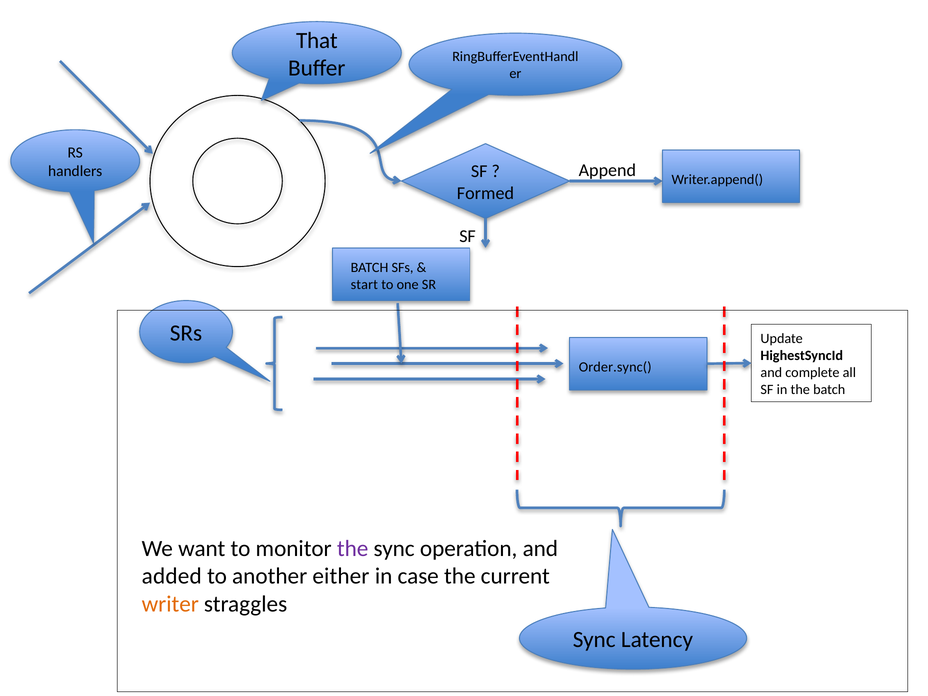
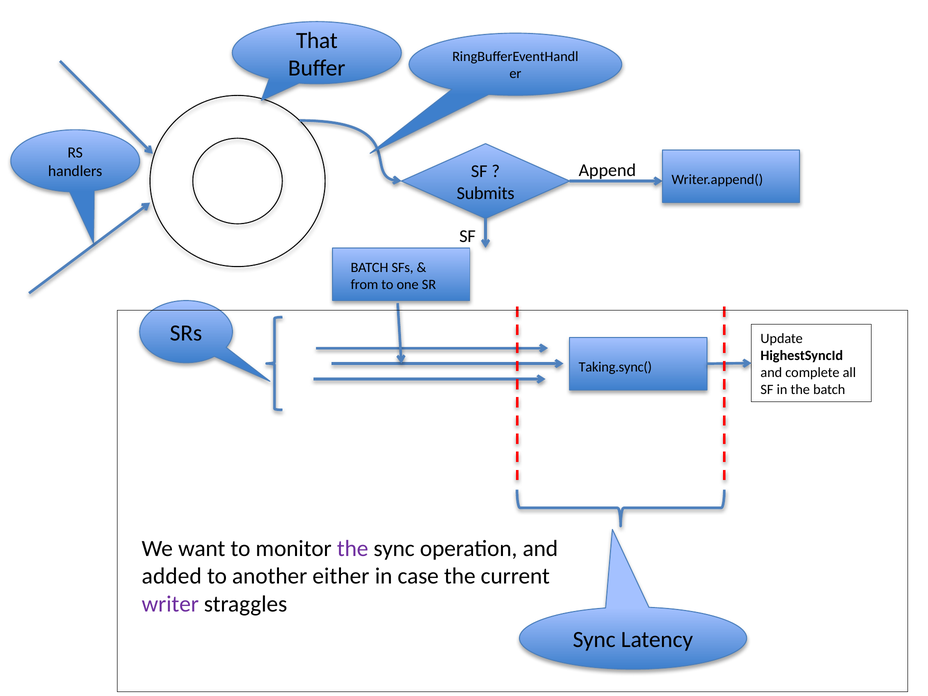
Formed: Formed -> Submits
start: start -> from
Order.sync(: Order.sync( -> Taking.sync(
writer colour: orange -> purple
